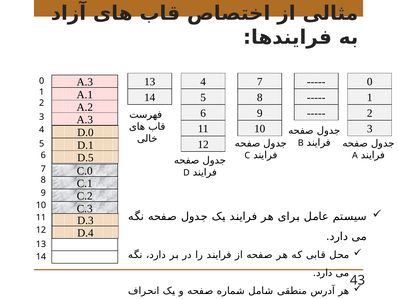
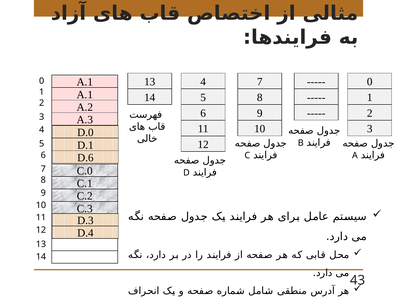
A.3 at (85, 82): A.3 -> A.1
D.5: D.5 -> D.6
